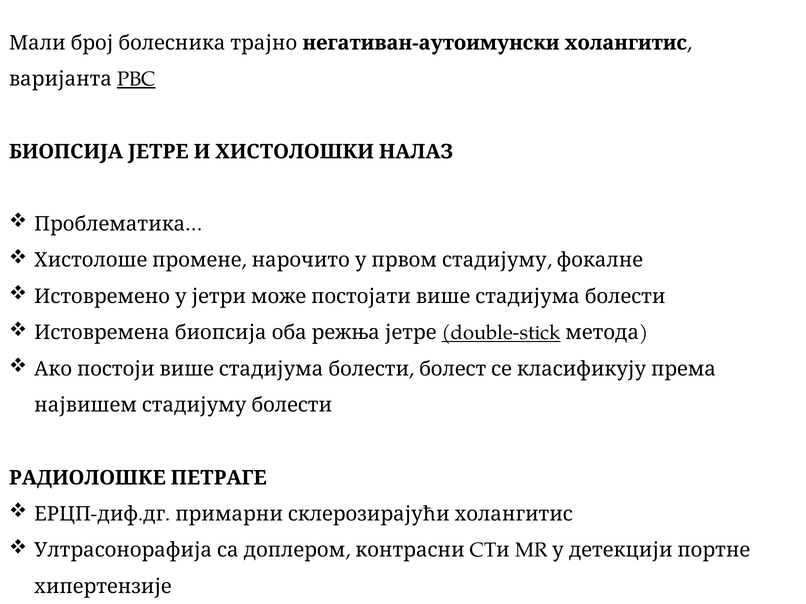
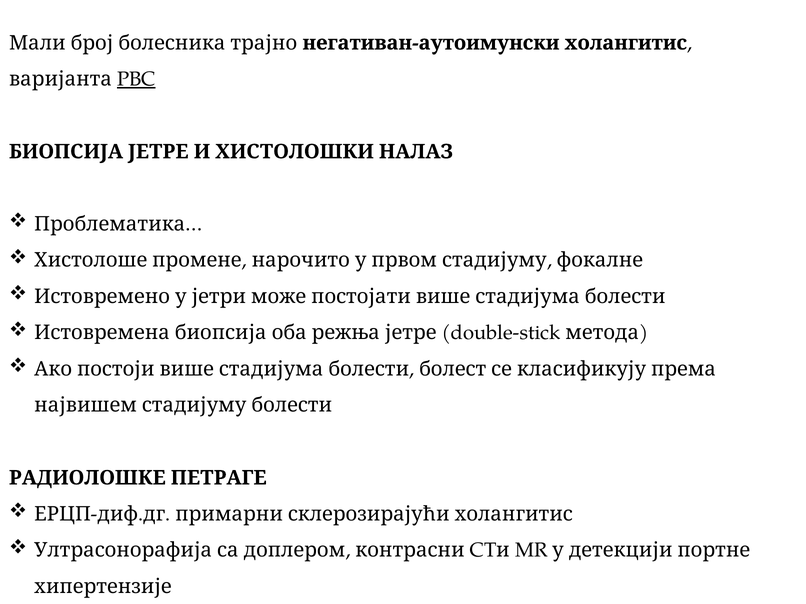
double-stick underline: present -> none
